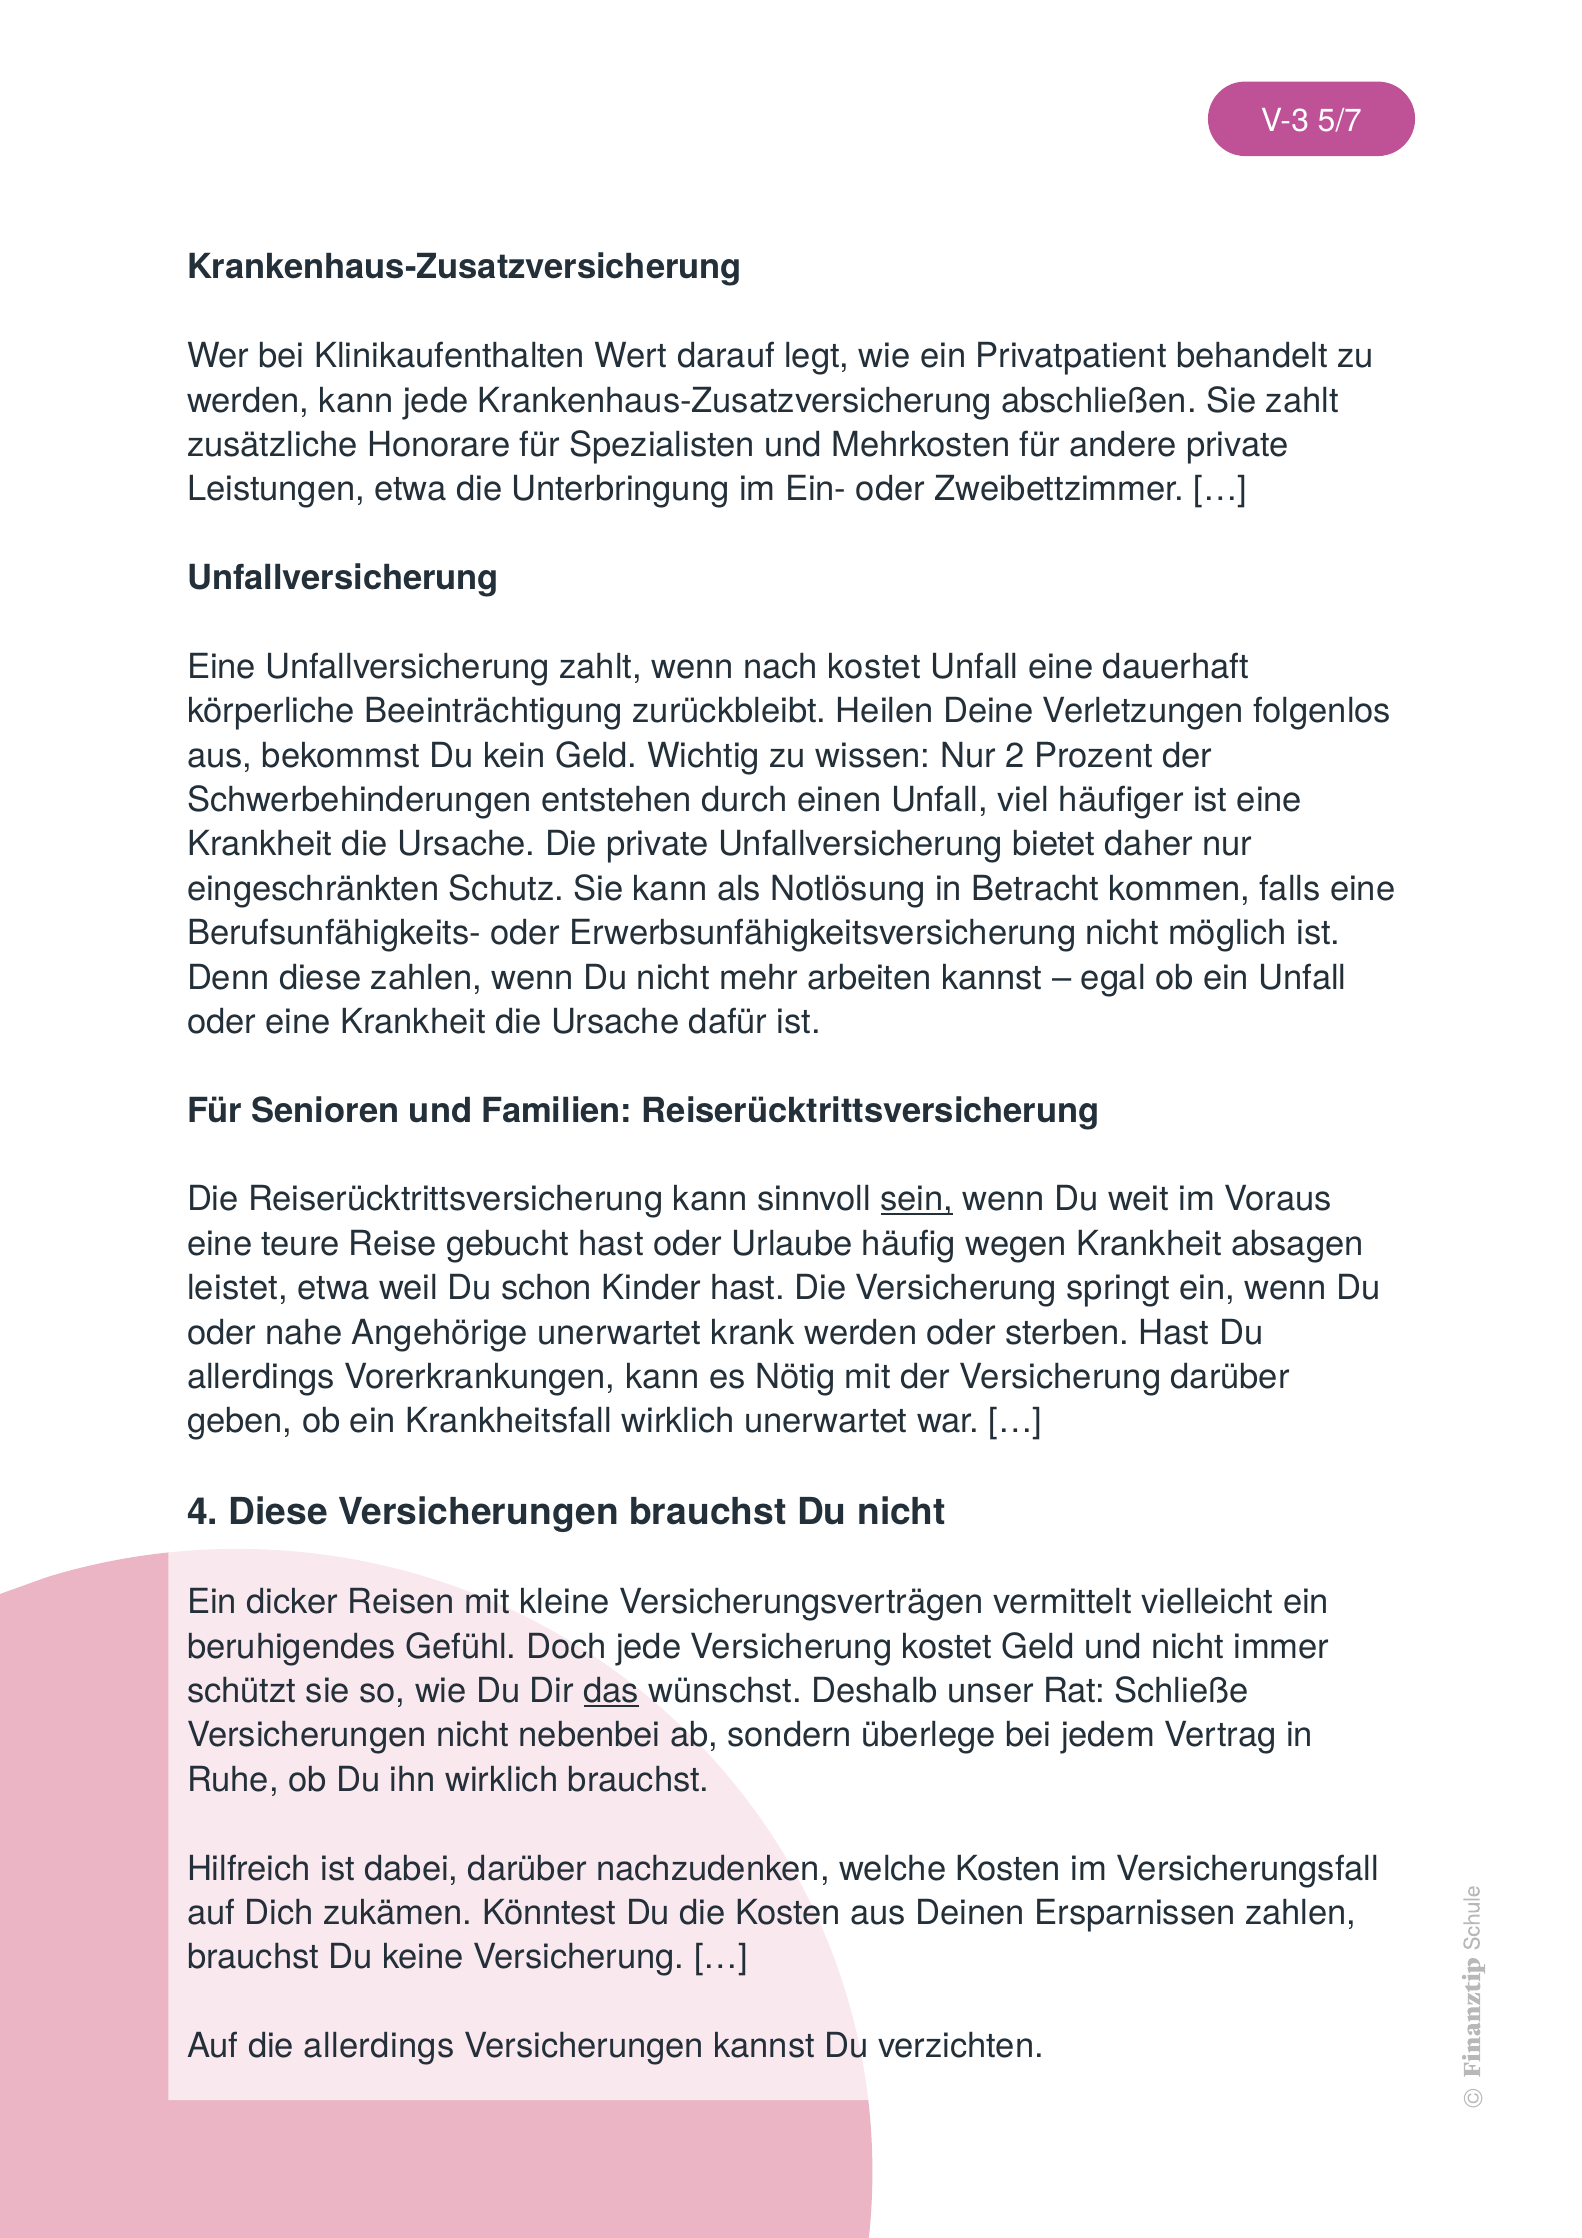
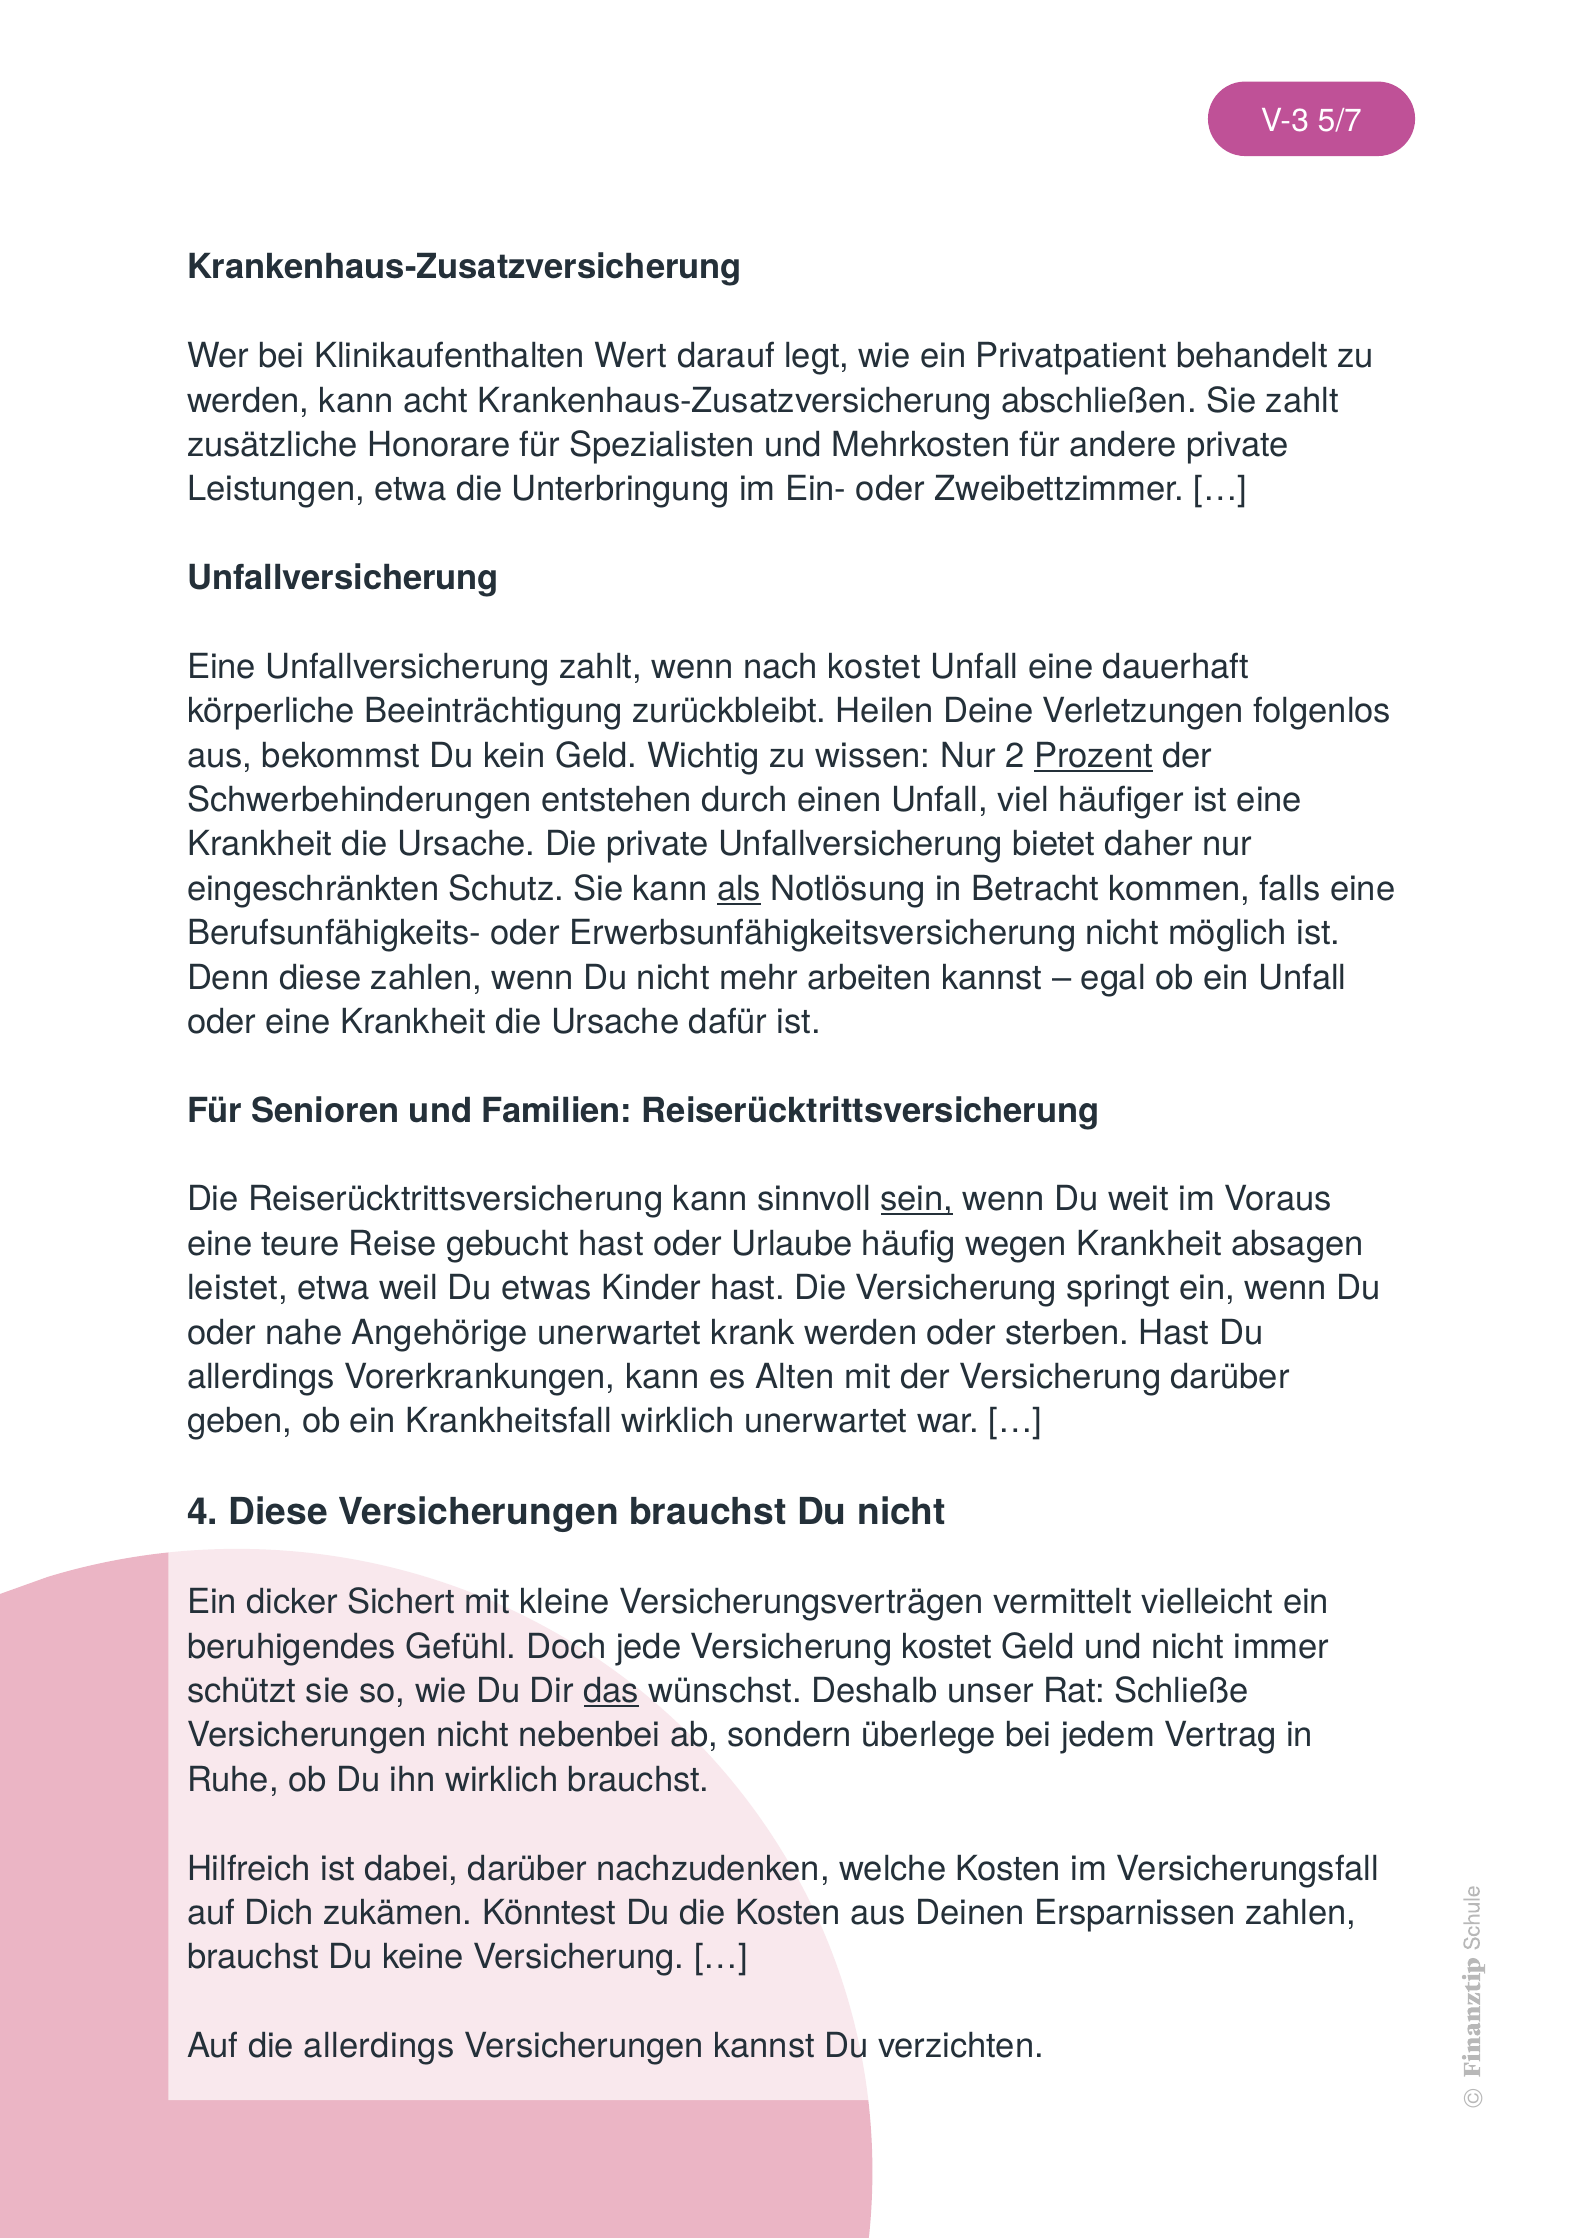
kann jede: jede -> acht
Prozent underline: none -> present
als underline: none -> present
schon: schon -> etwas
Nötig: Nötig -> Alten
Reisen: Reisen -> Sichert
